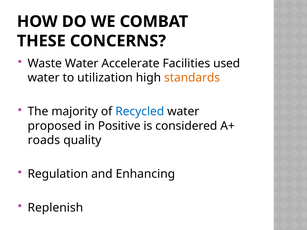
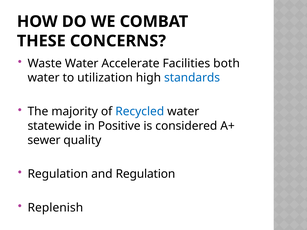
used: used -> both
standards colour: orange -> blue
proposed: proposed -> statewide
roads: roads -> sewer
and Enhancing: Enhancing -> Regulation
